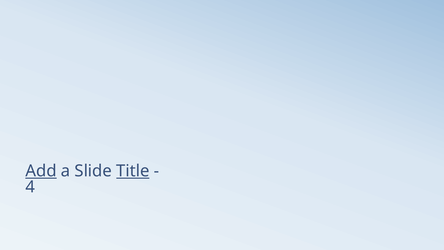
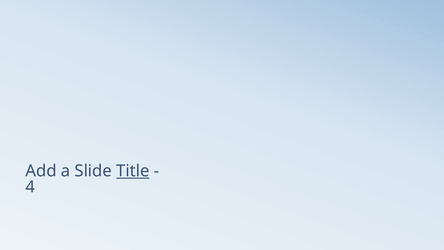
Add underline: present -> none
